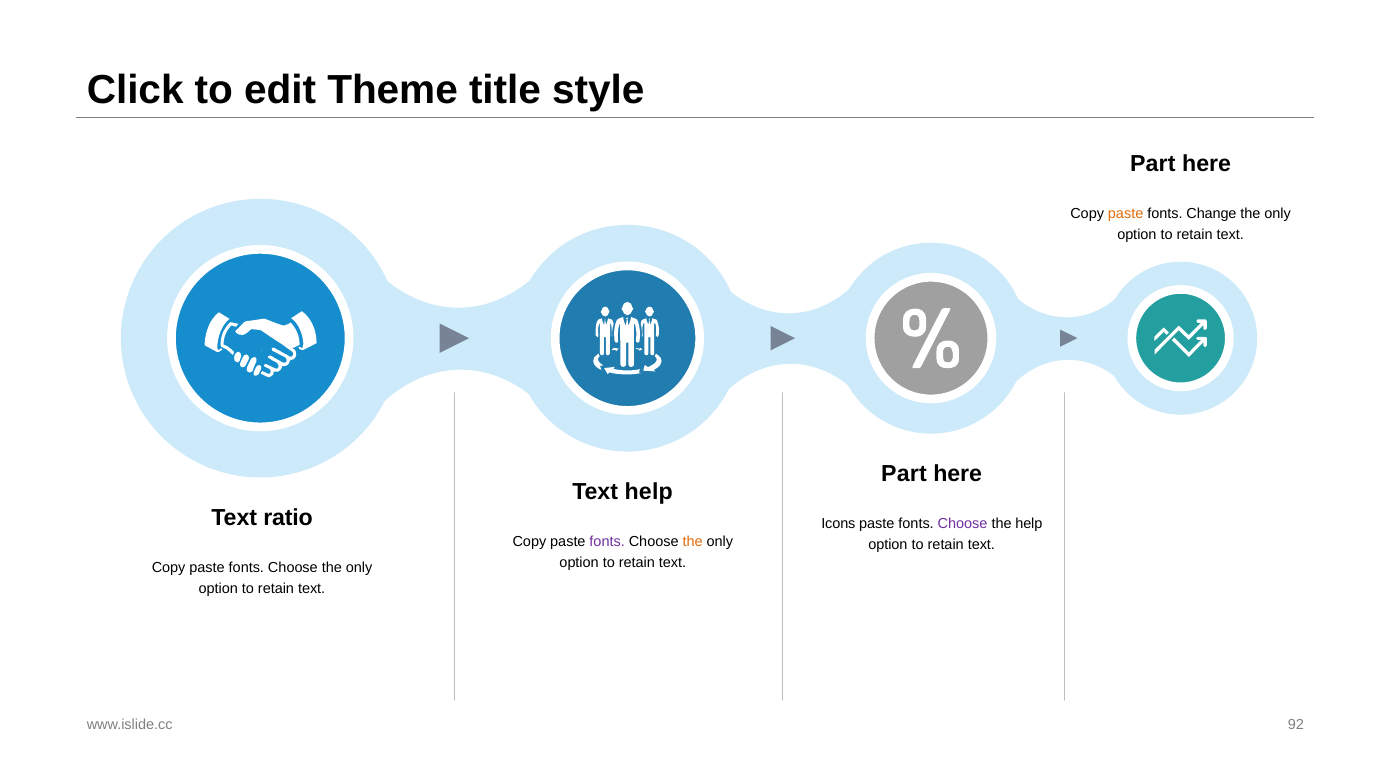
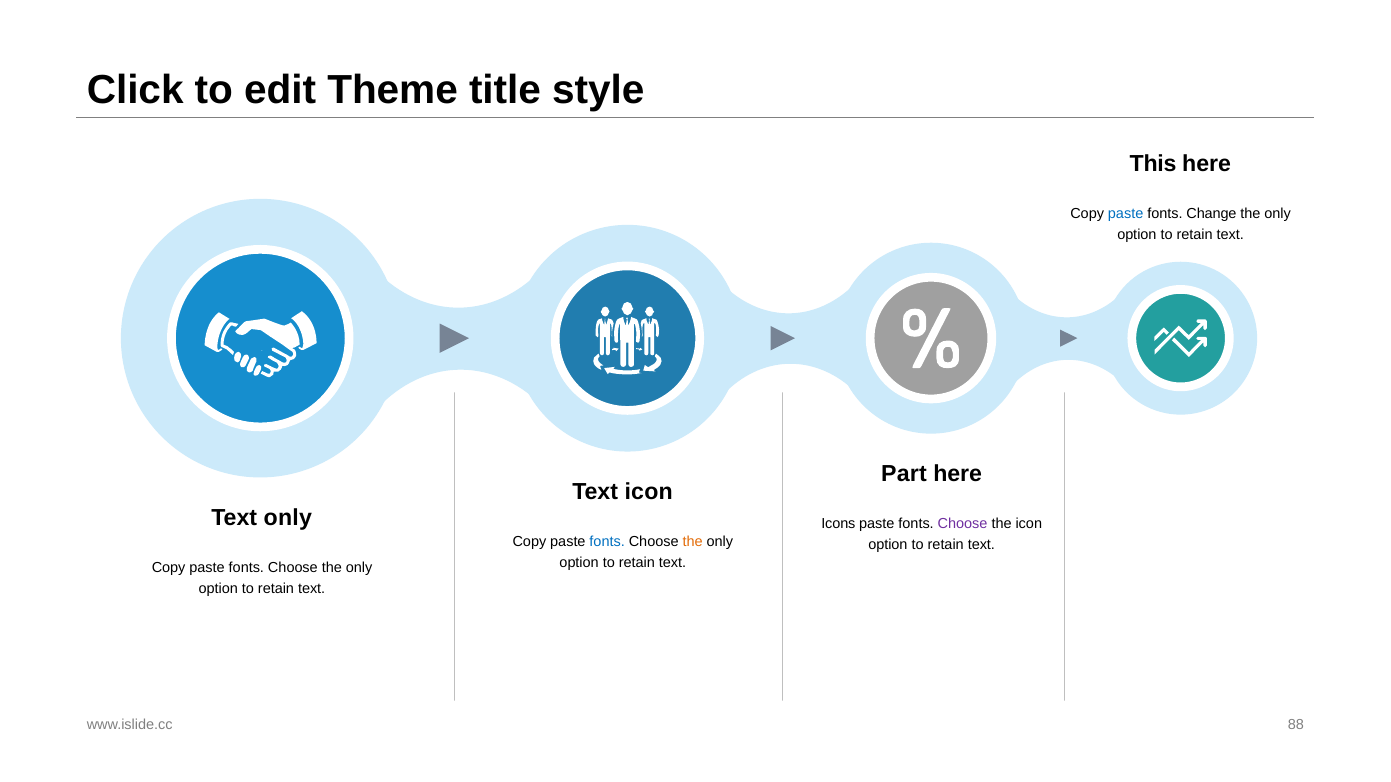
Part at (1153, 164): Part -> This
paste at (1126, 214) colour: orange -> blue
Text help: help -> icon
Text ratio: ratio -> only
the help: help -> icon
fonts at (607, 542) colour: purple -> blue
92: 92 -> 88
